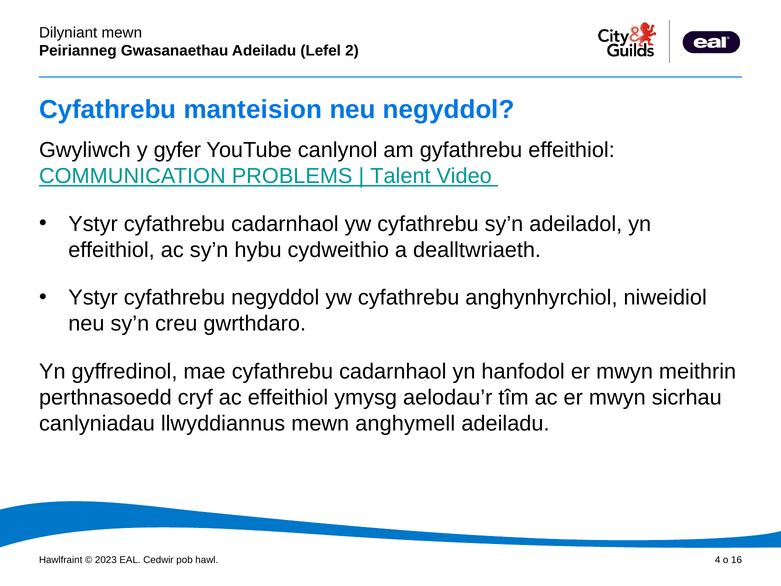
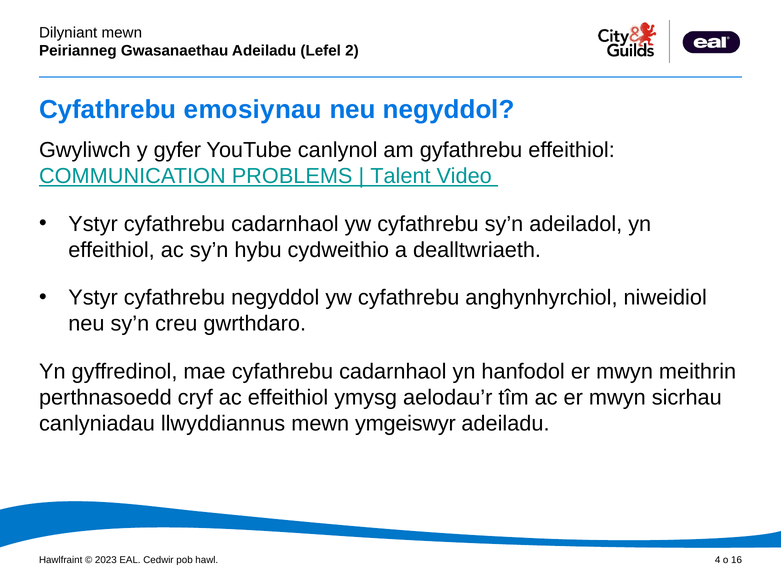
manteision: manteision -> emosiynau
anghymell: anghymell -> ymgeiswyr
